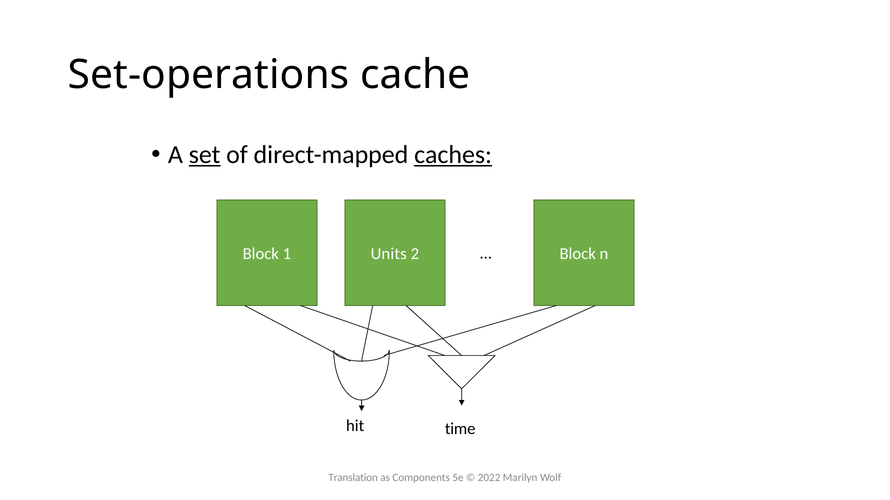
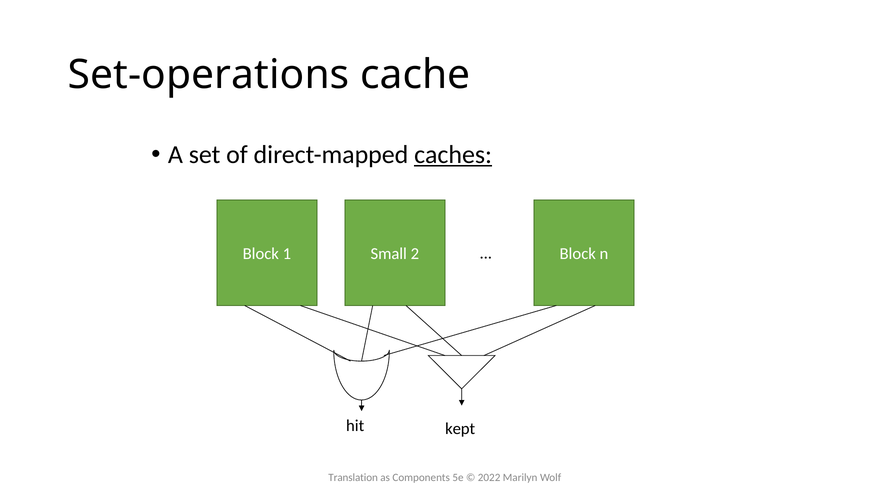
set underline: present -> none
Units: Units -> Small
time: time -> kept
